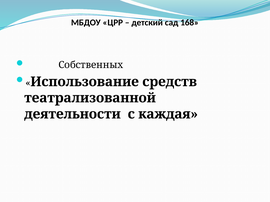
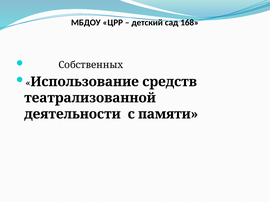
каждая: каждая -> памяти
